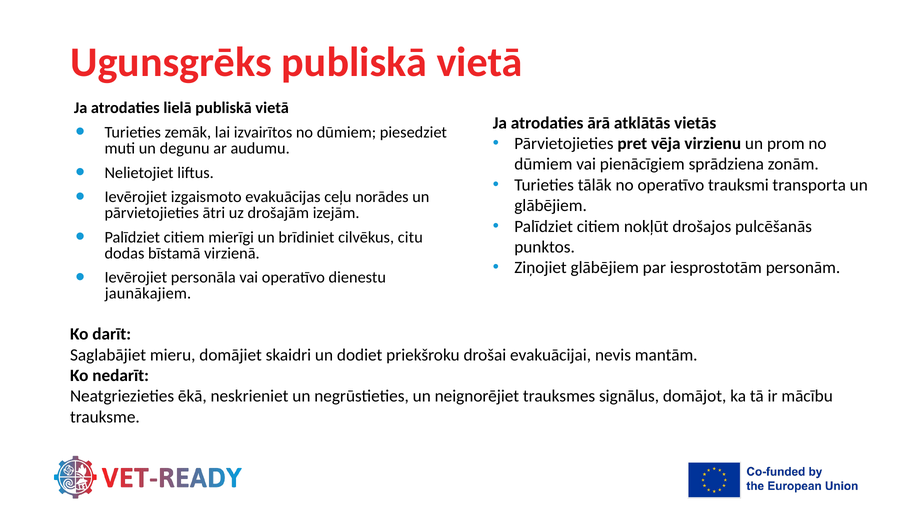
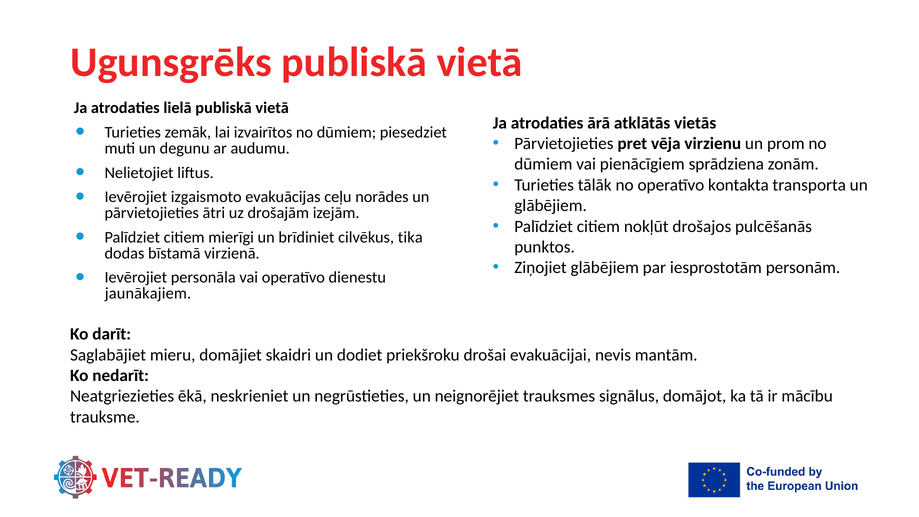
trauksmi: trauksmi -> kontakta
citu: citu -> tika
